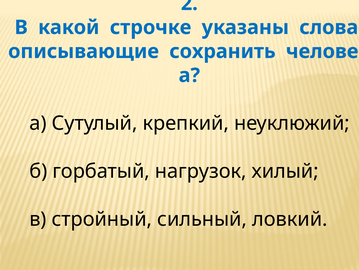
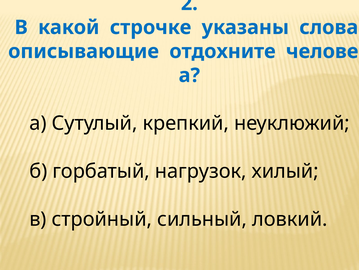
сохранить: сохранить -> отдохните
